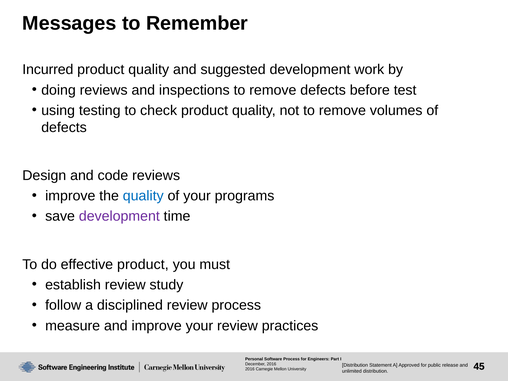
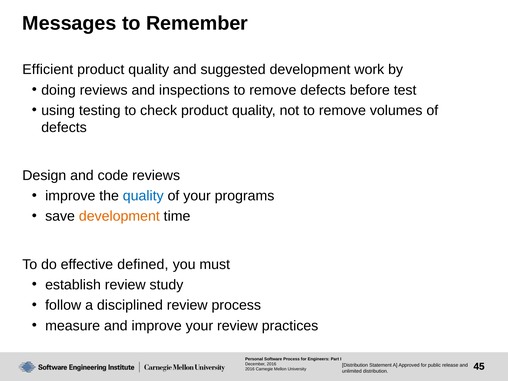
Incurred: Incurred -> Efficient
development at (119, 216) colour: purple -> orange
effective product: product -> defined
